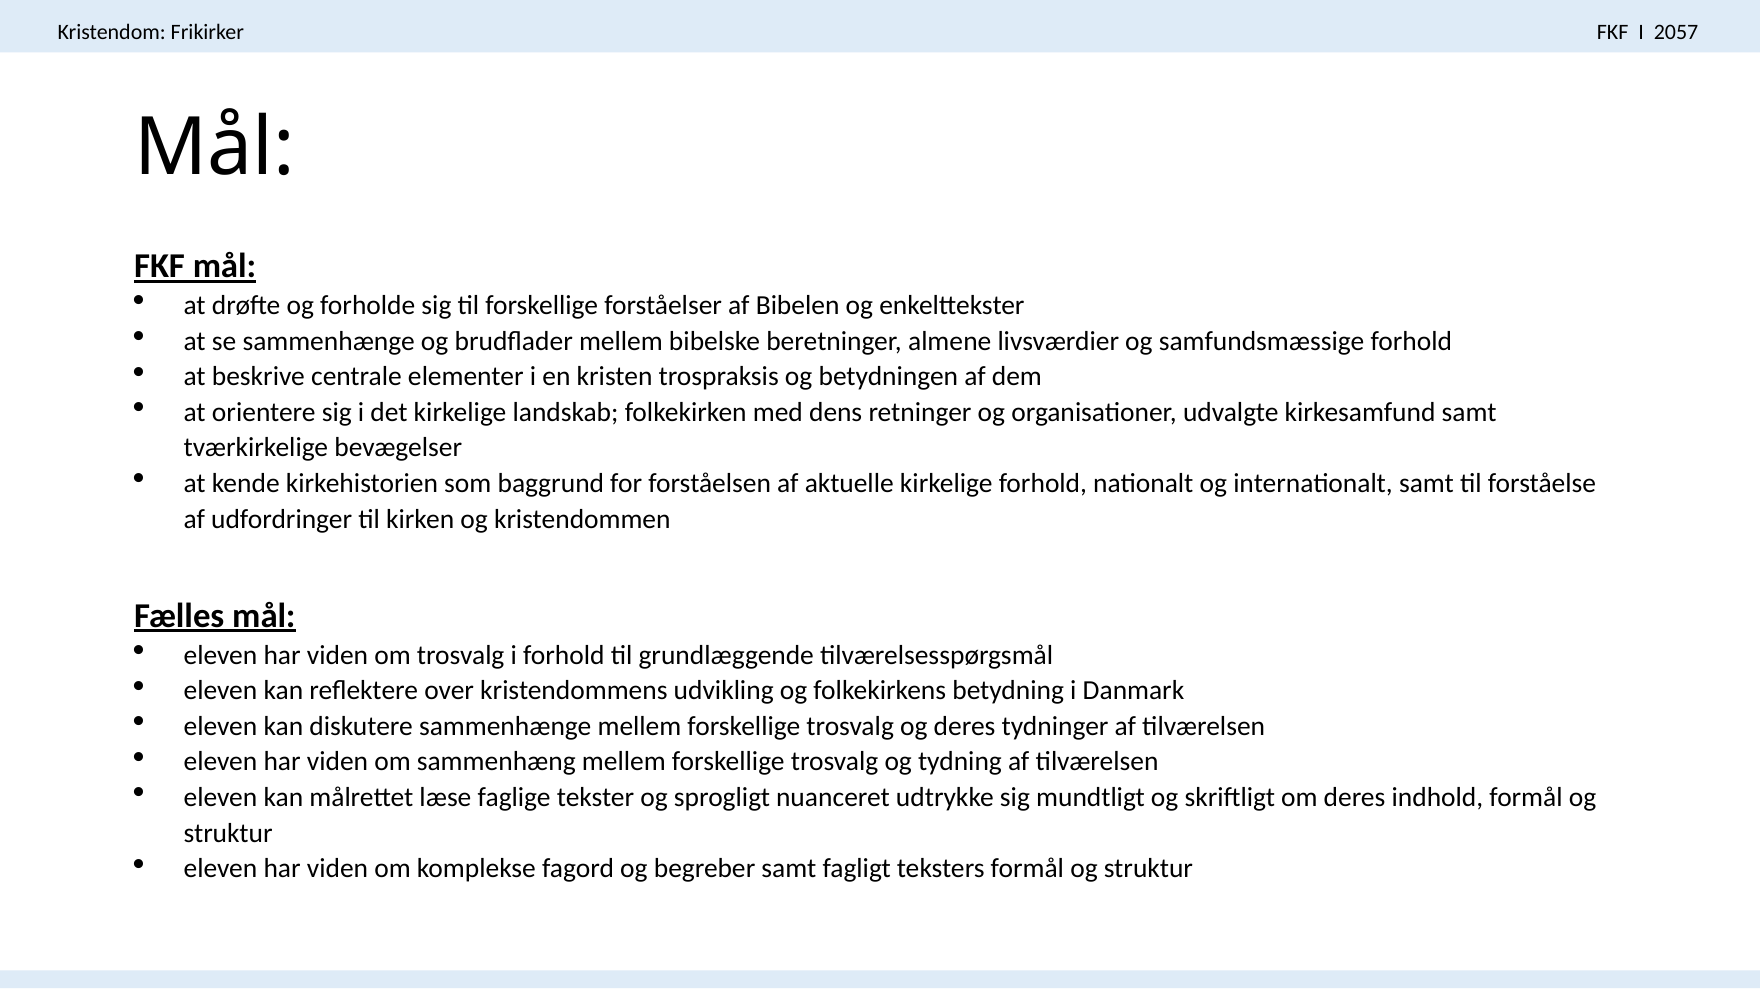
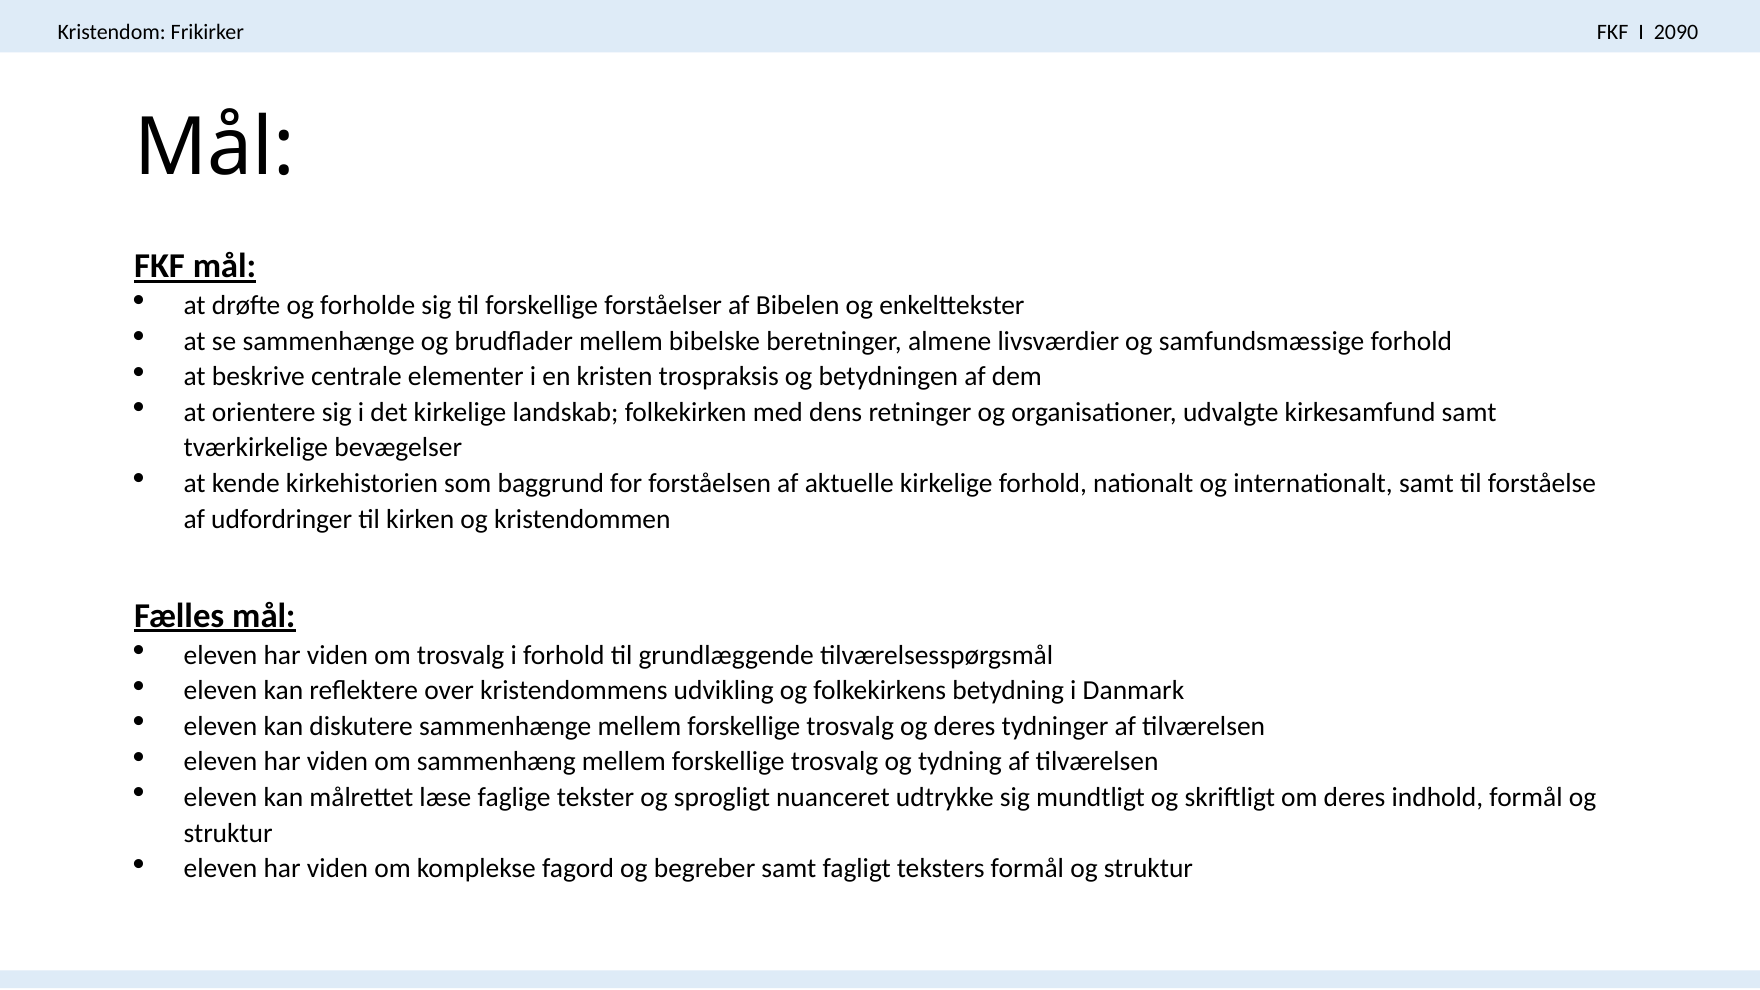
2057: 2057 -> 2090
